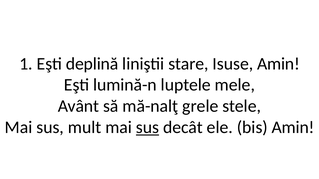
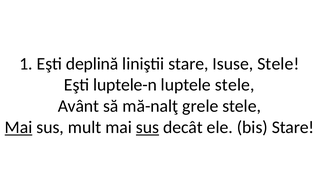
Isuse Amin: Amin -> Stele
lumină-n: lumină-n -> luptele-n
luptele mele: mele -> stele
Mai at (19, 128) underline: none -> present
bis Amin: Amin -> Stare
